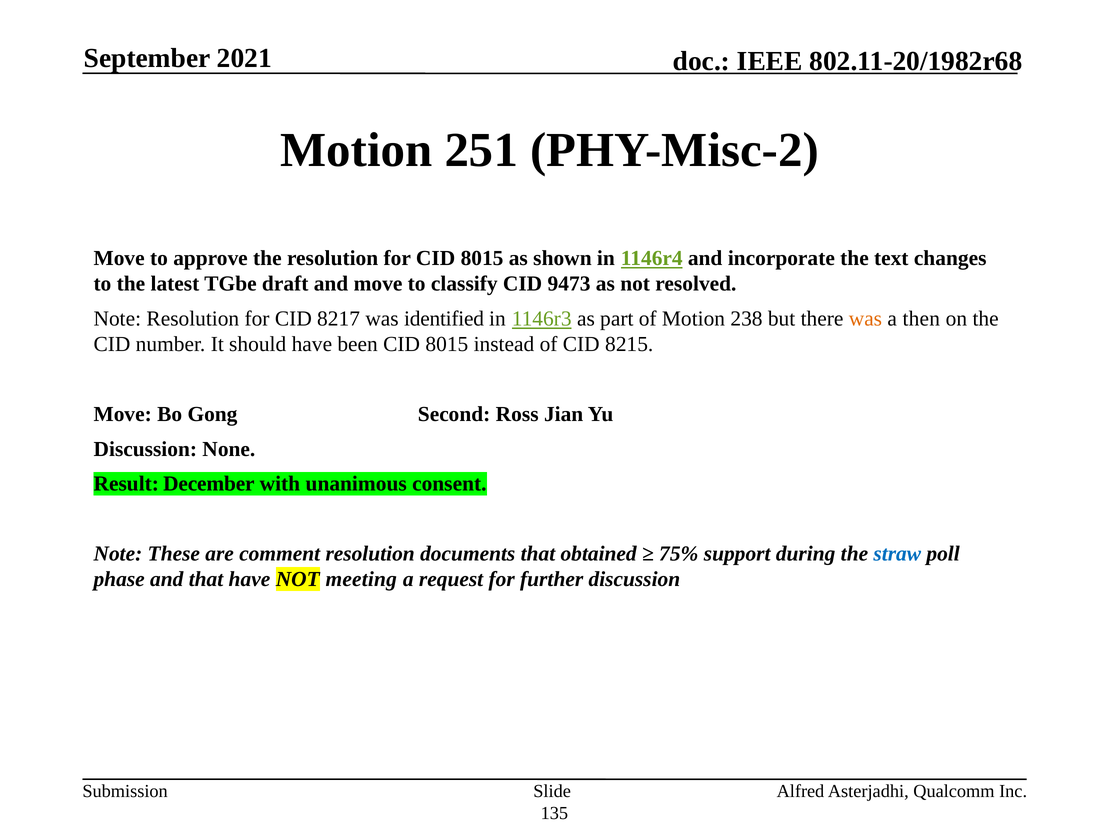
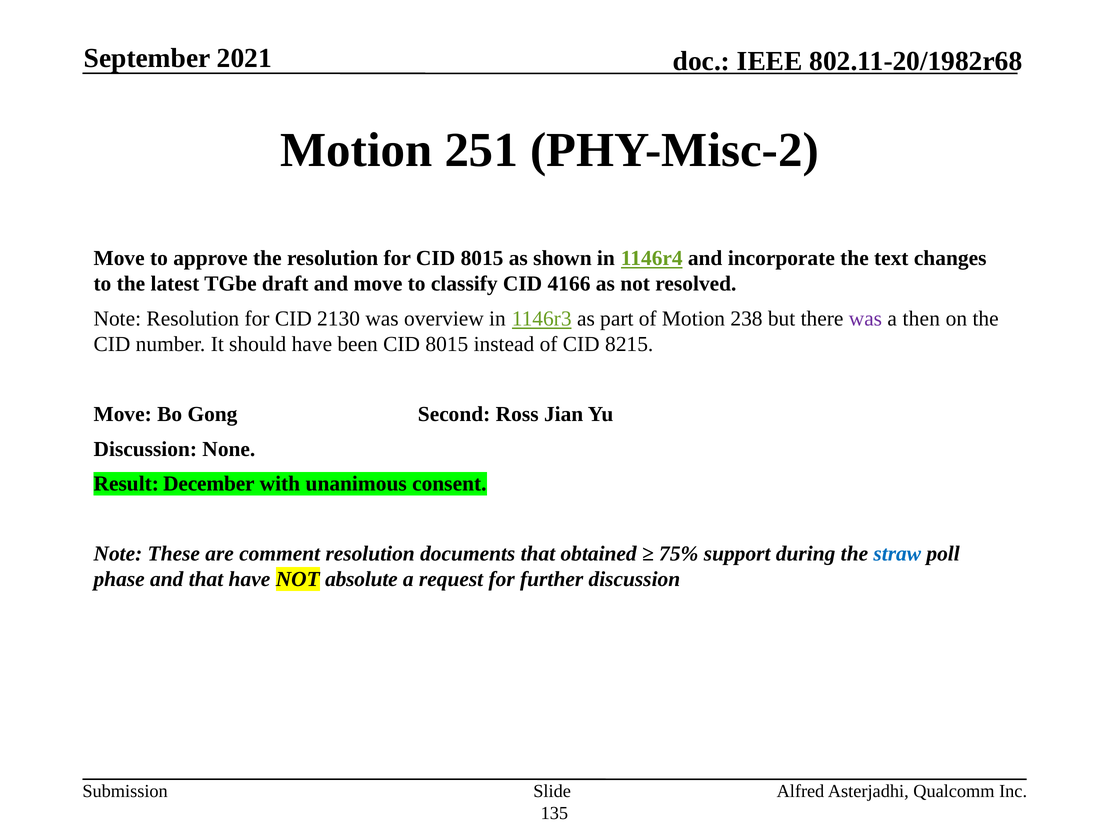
9473: 9473 -> 4166
8217: 8217 -> 2130
identified: identified -> overview
was at (865, 319) colour: orange -> purple
meeting: meeting -> absolute
